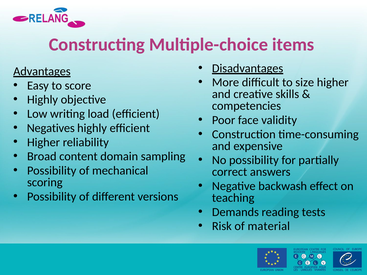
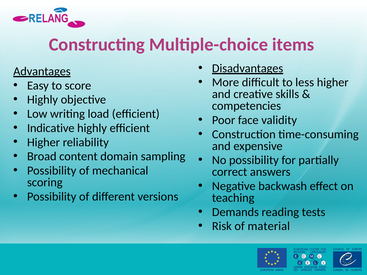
size: size -> less
Negatives: Negatives -> Indicative
